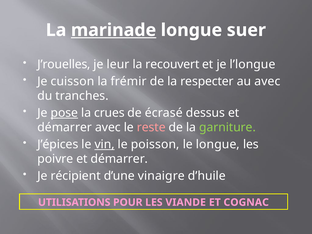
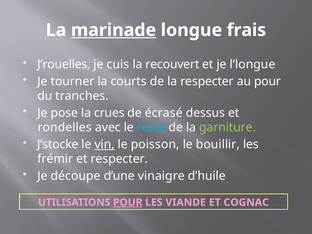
suer: suer -> frais
leur: leur -> cuis
cuisson: cuisson -> tourner
frémir: frémir -> courts
au avec: avec -> pour
pose underline: present -> none
démarrer at (65, 127): démarrer -> rondelles
reste colour: pink -> light blue
J’épices: J’épices -> J’stocke
le longue: longue -> bouillir
poivre: poivre -> frémir
démarrer at (119, 159): démarrer -> respecter
récipient: récipient -> découpe
POUR at (128, 202) underline: none -> present
